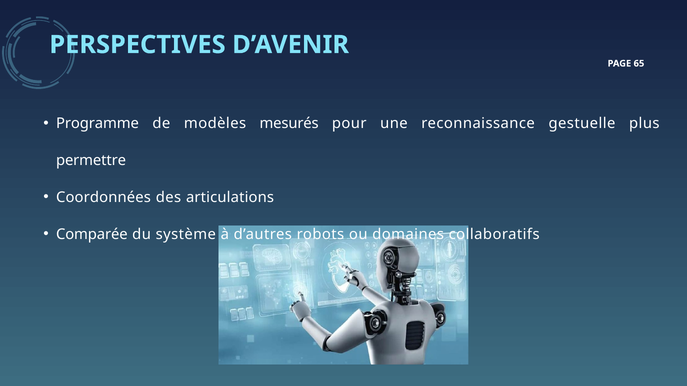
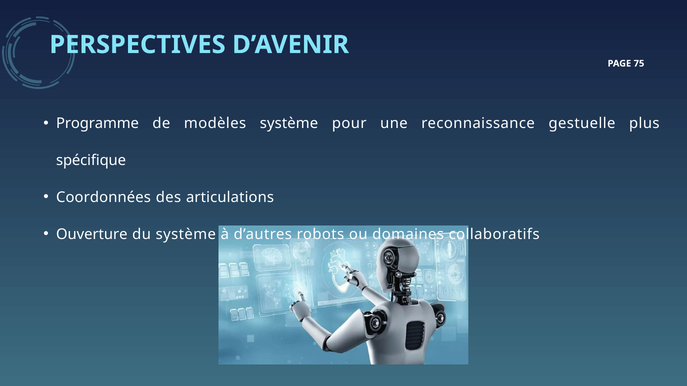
65: 65 -> 75
modèles mesurés: mesurés -> système
permettre: permettre -> spécifique
Comparée: Comparée -> Ouverture
